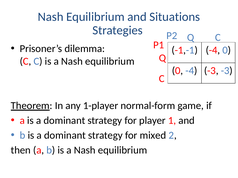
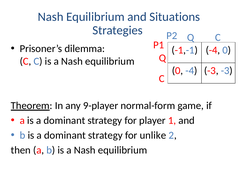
1-player: 1-player -> 9-player
mixed: mixed -> unlike
